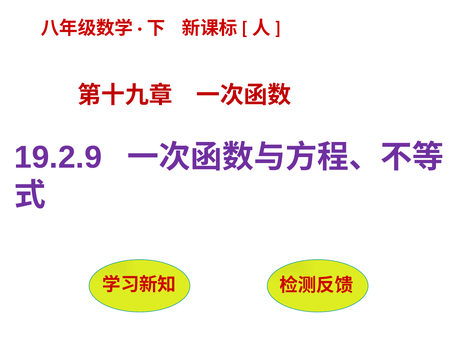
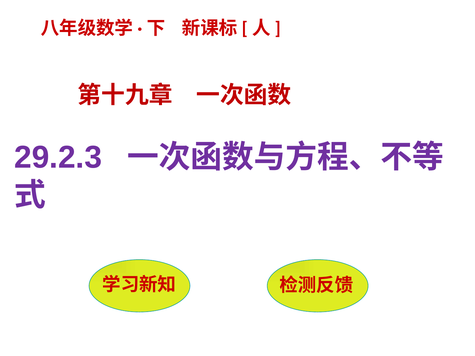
19.2.9: 19.2.9 -> 29.2.3
